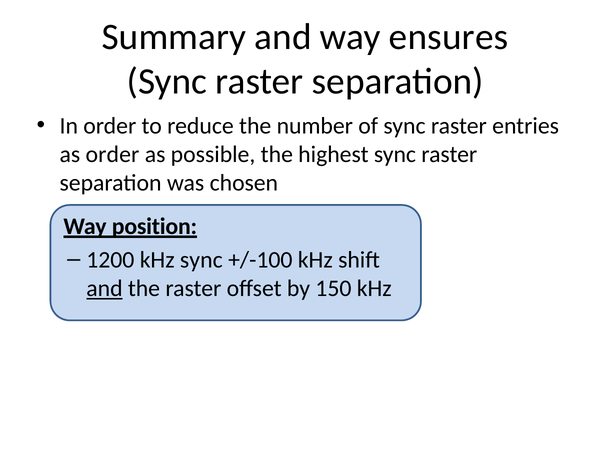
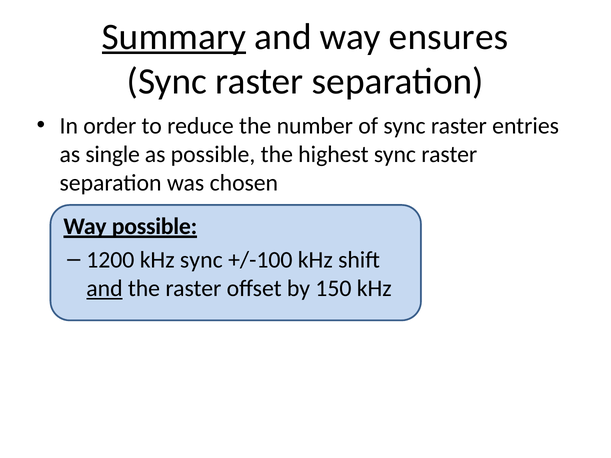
Summary underline: none -> present
as order: order -> single
Way position: position -> possible
